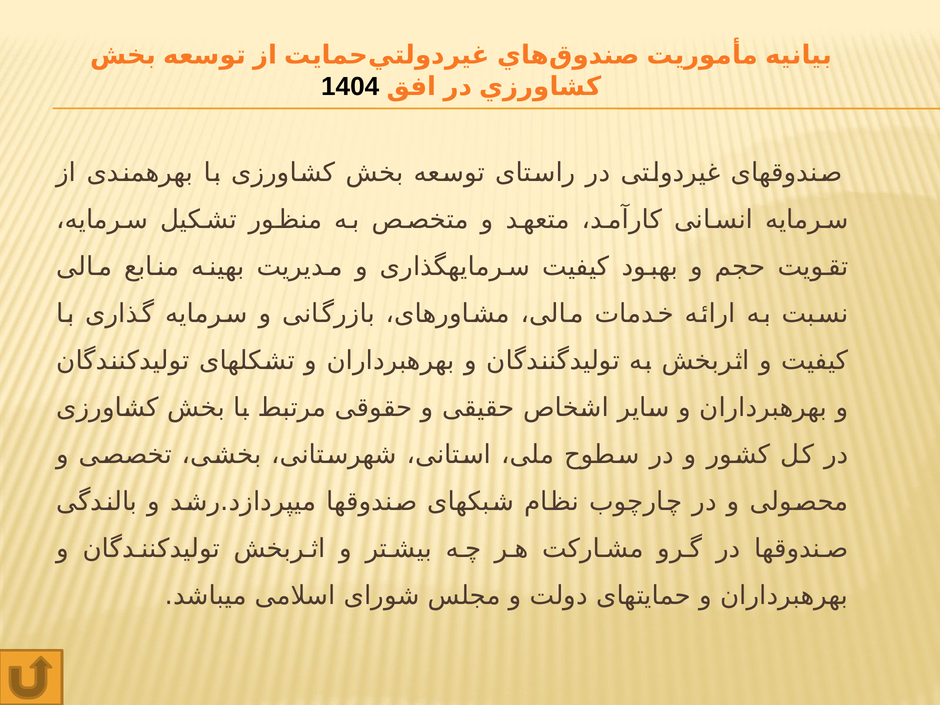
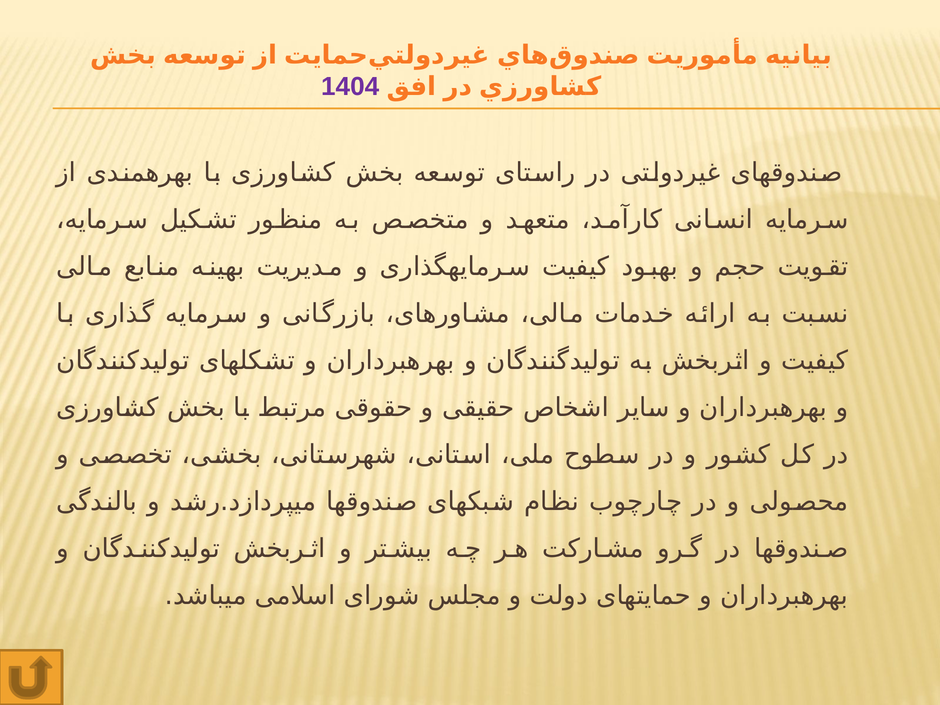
1404 colour: black -> purple
